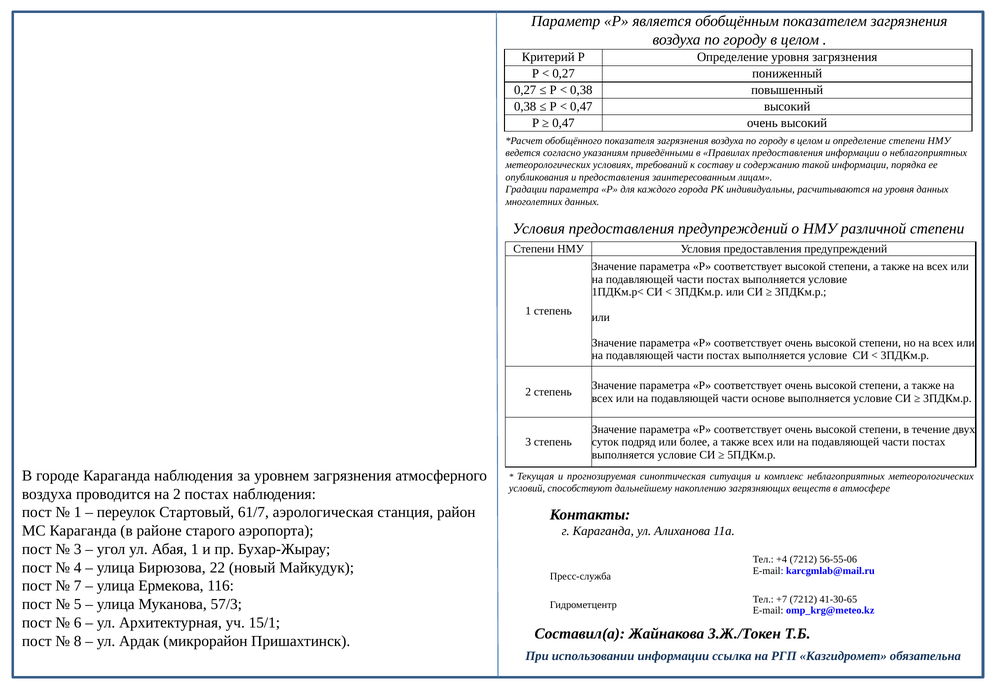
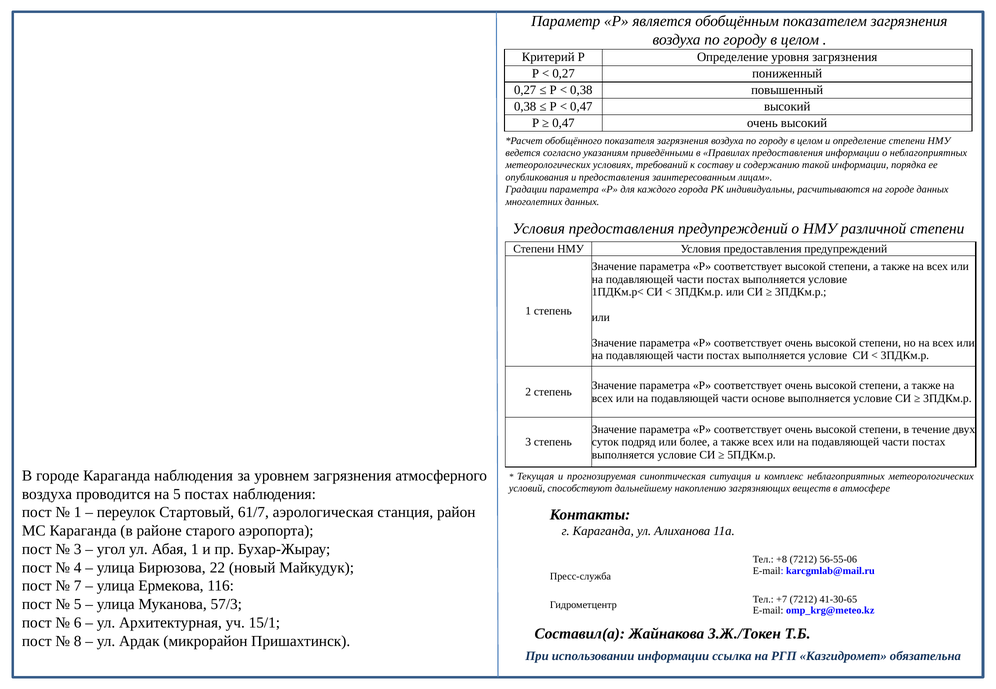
на уровня: уровня -> городе
на 2: 2 -> 5
+4: +4 -> +8
